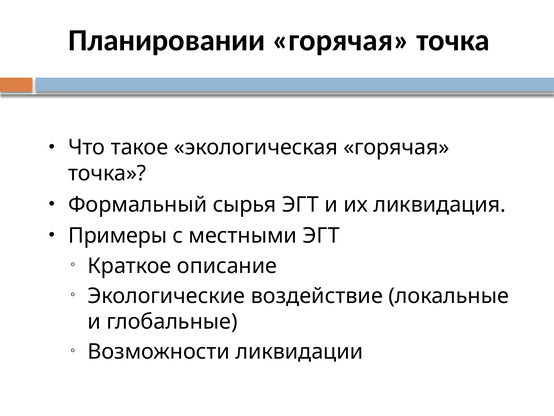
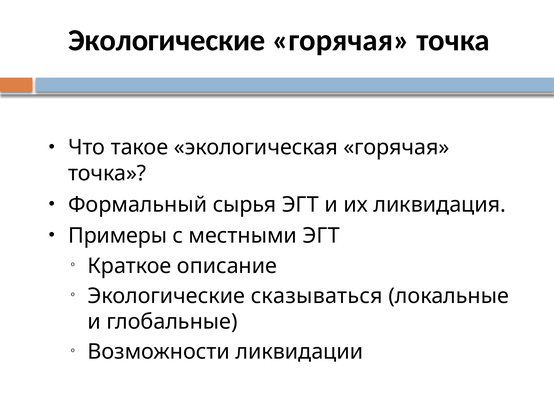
Планировании at (167, 40): Планировании -> Экологические
воздействие: воздействие -> сказываться
